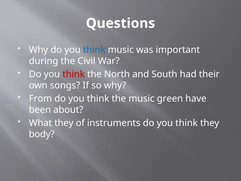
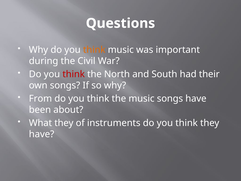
think at (94, 50) colour: blue -> orange
music green: green -> songs
body at (42, 134): body -> have
